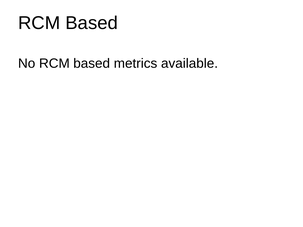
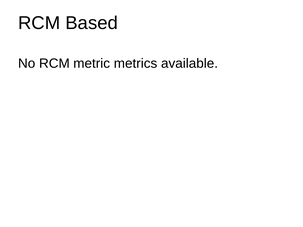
No RCM based: based -> metric
